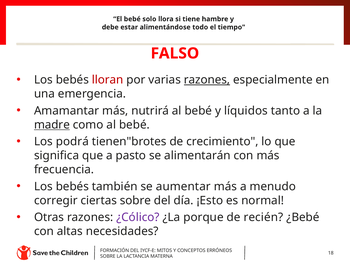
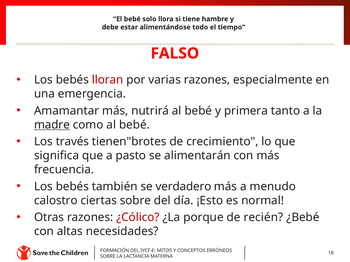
razones at (207, 80) underline: present -> none
líquidos: líquidos -> primera
podrá: podrá -> través
aumentar: aumentar -> verdadero
corregir: corregir -> calostro
¿Cólico colour: purple -> red
